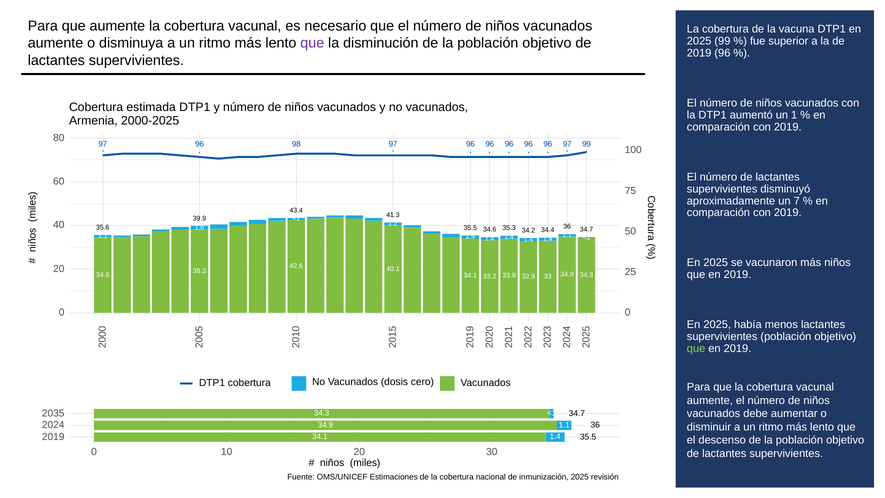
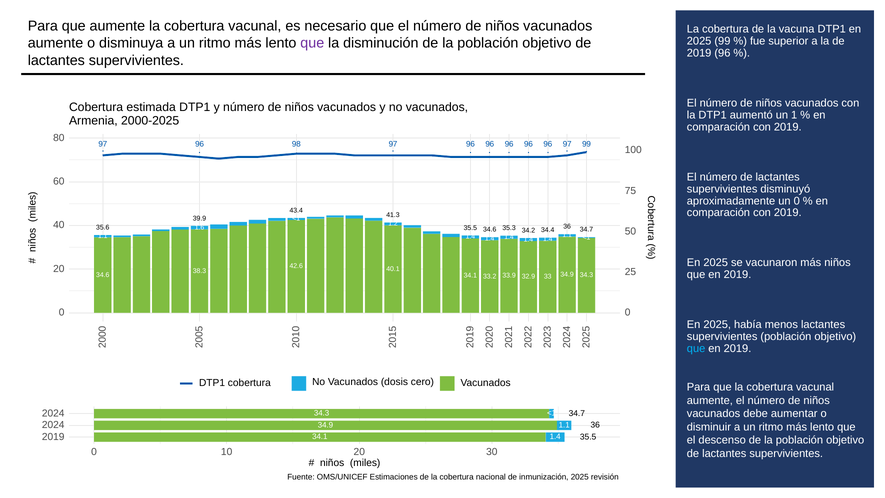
un 7: 7 -> 0
que at (696, 349) colour: light green -> light blue
2035 at (53, 413): 2035 -> 2024
